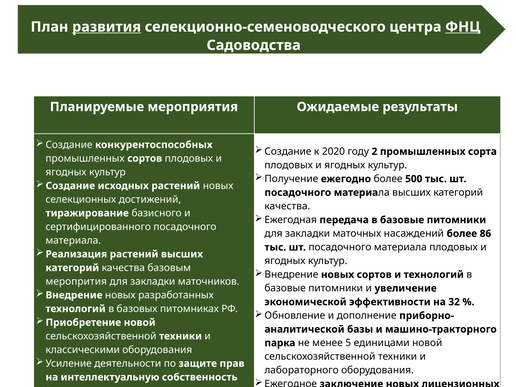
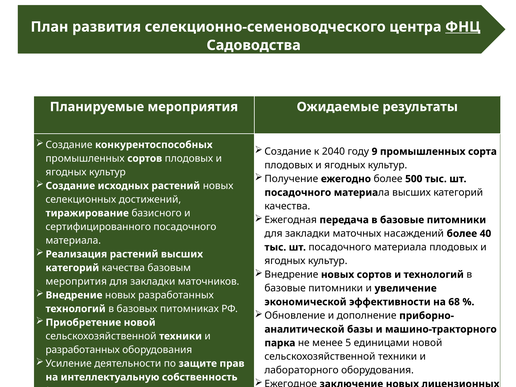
развития underline: present -> none
2020: 2020 -> 2040
году 2: 2 -> 9
86: 86 -> 40
32: 32 -> 68
классическими at (83, 350): классическими -> разработанных
